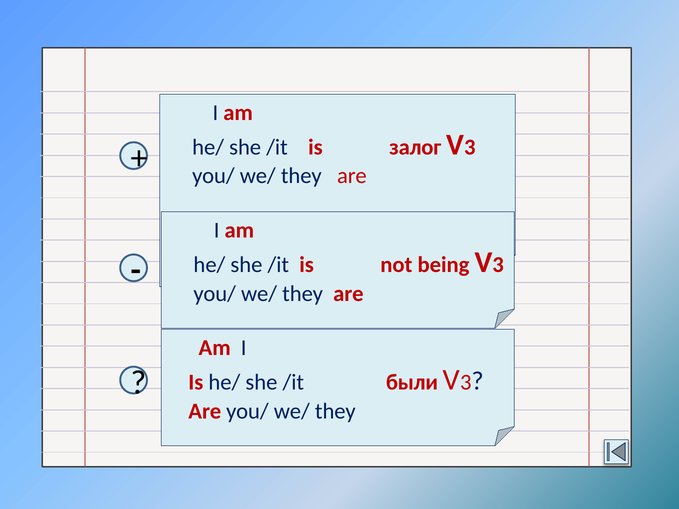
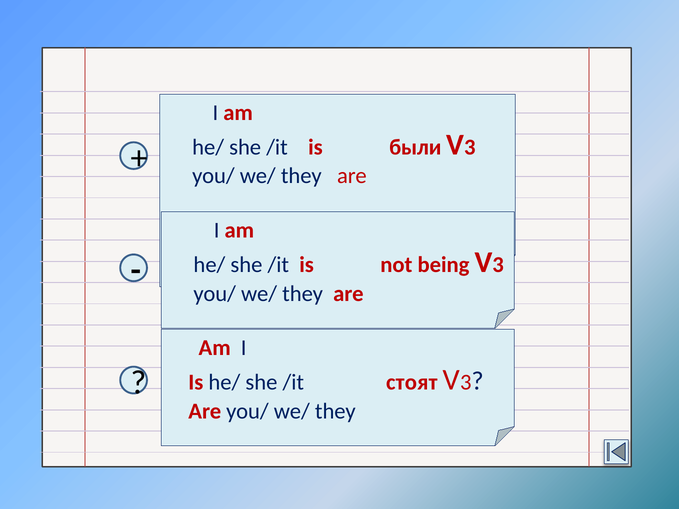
залог: залог -> были
были: были -> стоят
